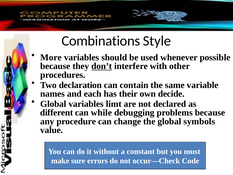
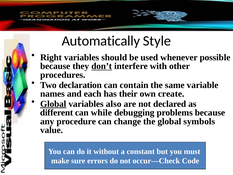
Combinations: Combinations -> Automatically
More: More -> Right
decide: decide -> create
Global at (53, 104) underline: none -> present
limt: limt -> also
